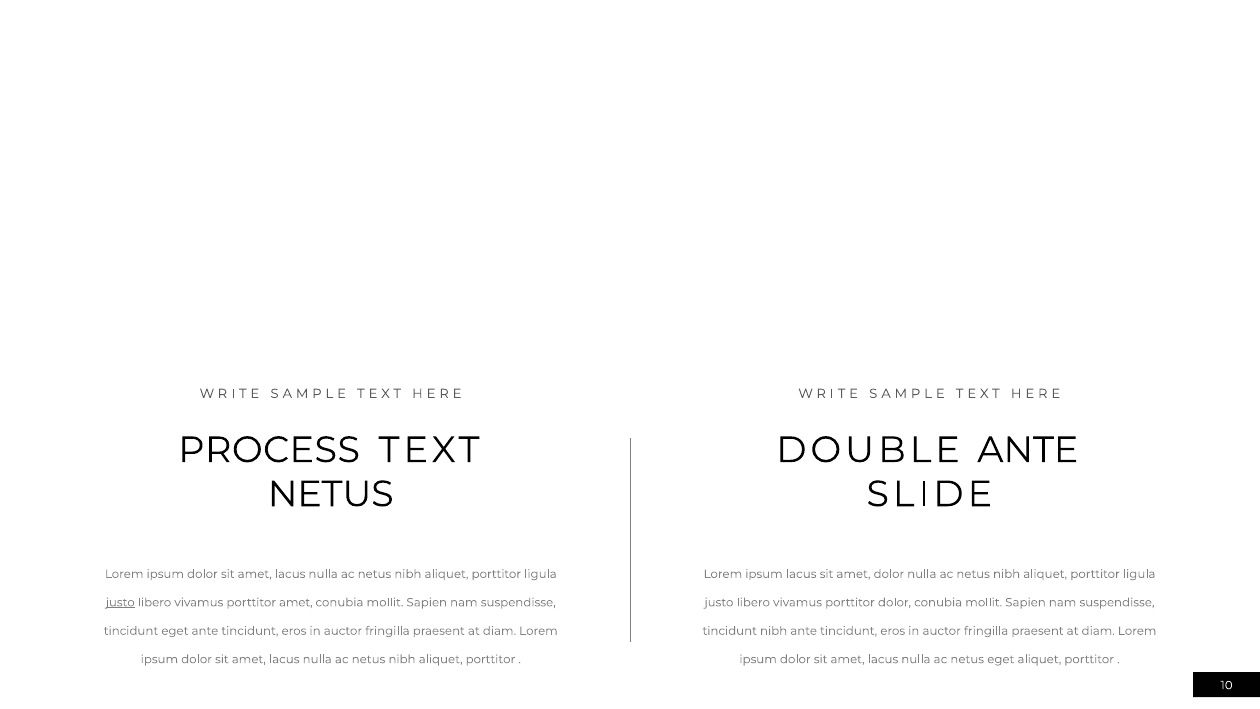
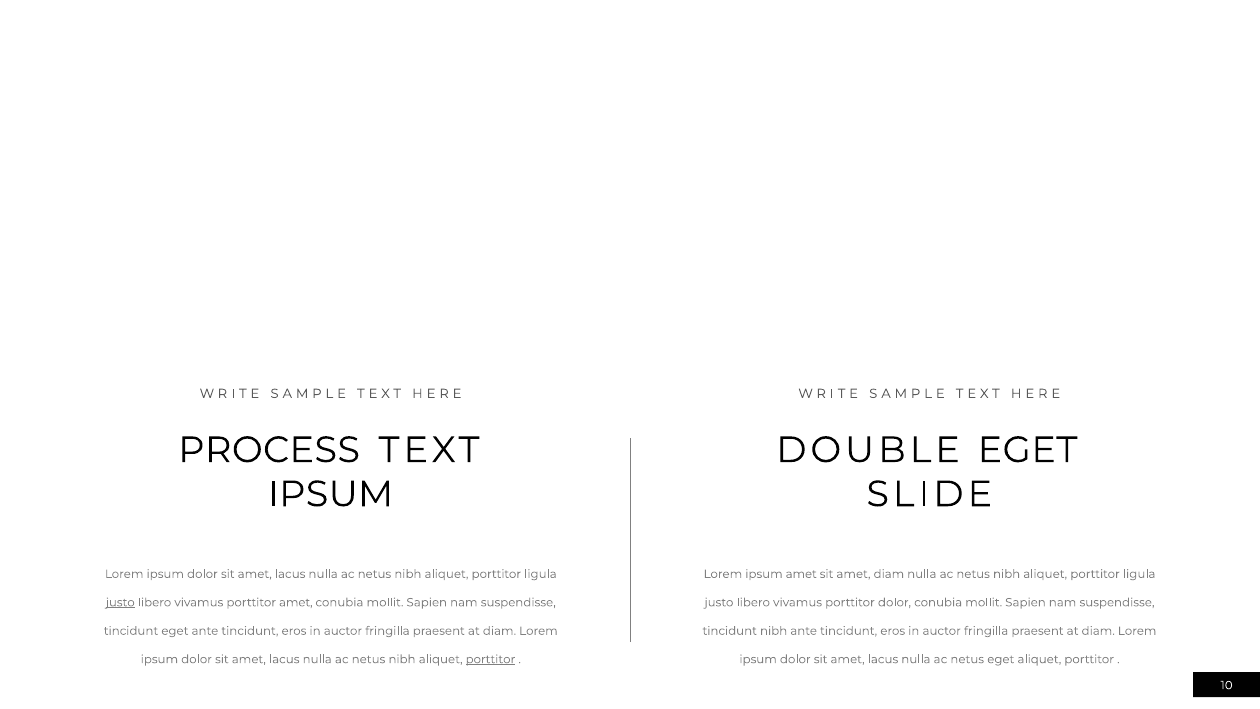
DOUBLE ANTE: ANTE -> EGET
NETUS at (331, 494): NETUS -> IPSUM
ipsum lacus: lacus -> amet
amet dolor: dolor -> diam
porttitor at (490, 659) underline: none -> present
